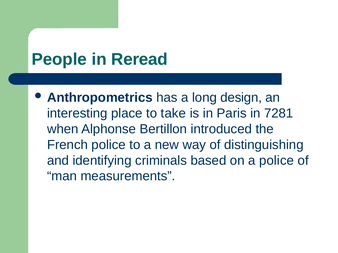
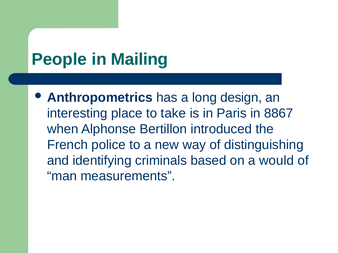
Reread: Reread -> Mailing
7281: 7281 -> 8867
a police: police -> would
